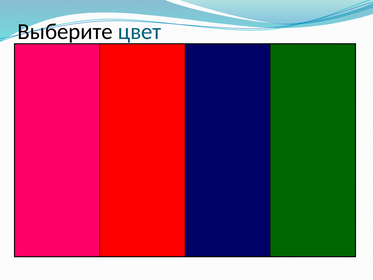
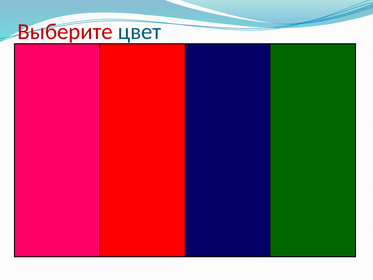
Выберите colour: black -> red
